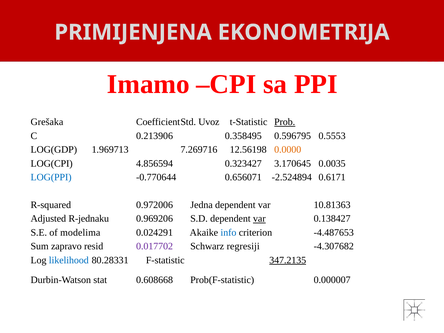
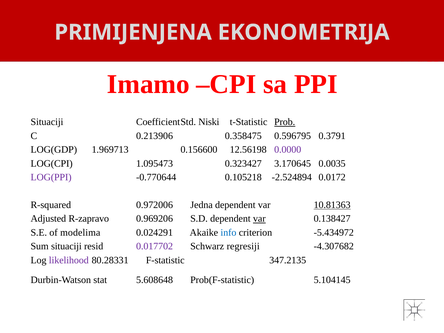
Grešaka at (47, 122): Grešaka -> Situaciji
Uvoz: Uvoz -> Niski
0.358495: 0.358495 -> 0.358475
0.5553: 0.5553 -> 0.3791
7.269716: 7.269716 -> 0.156600
0.0000 colour: orange -> purple
4.856594: 4.856594 -> 1.095473
LOG(PPI colour: blue -> purple
0.656071: 0.656071 -> 0.105218
0.6171: 0.6171 -> 0.0172
10.81363 underline: none -> present
R-jednaku: R-jednaku -> R-zapravo
-4.487653: -4.487653 -> -5.434972
Sum zapravo: zapravo -> situaciji
likelihood colour: blue -> purple
347.2135 underline: present -> none
0.608668: 0.608668 -> 5.608648
0.000007: 0.000007 -> 5.104145
